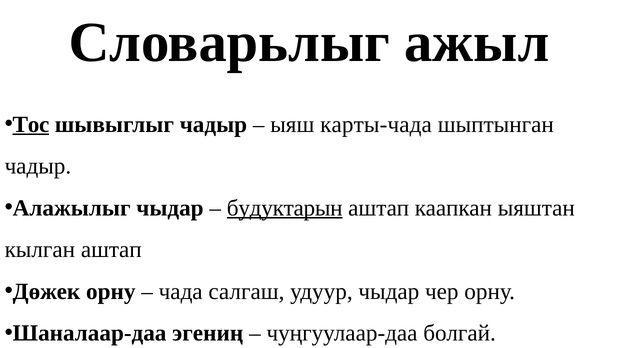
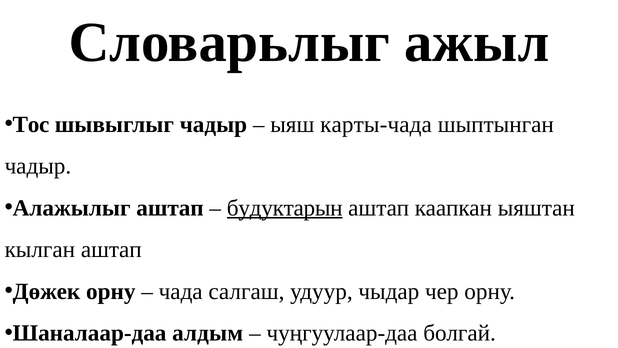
Тос underline: present -> none
Алажылыг чыдар: чыдар -> аштап
эгениң: эгениң -> алдым
